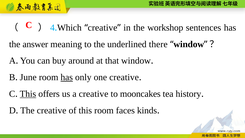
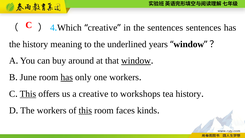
the workshop: workshop -> sentences
the answer: answer -> history
there: there -> years
window at (136, 61) underline: none -> present
one creative: creative -> workers
mooncakes: mooncakes -> workshops
The creative: creative -> workers
this at (85, 110) underline: none -> present
